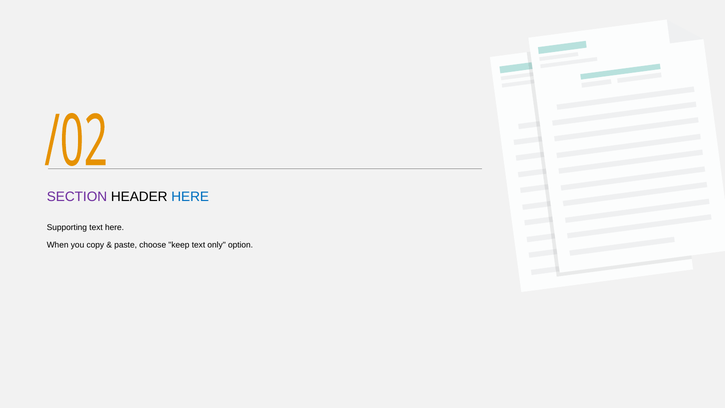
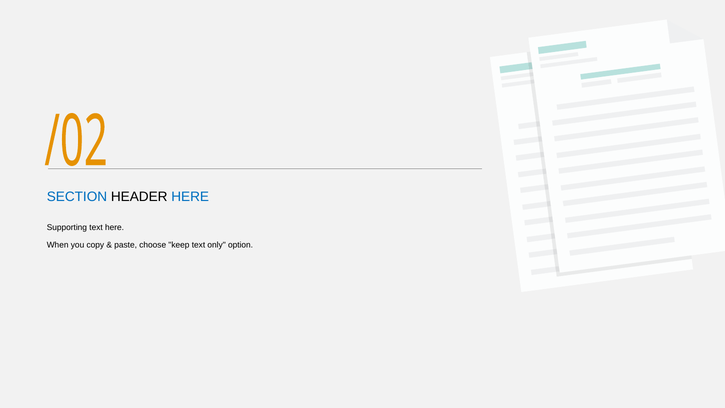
SECTION colour: purple -> blue
